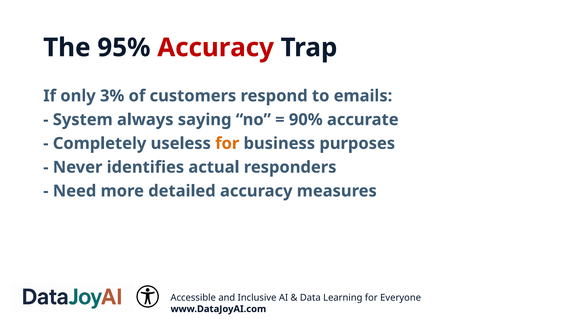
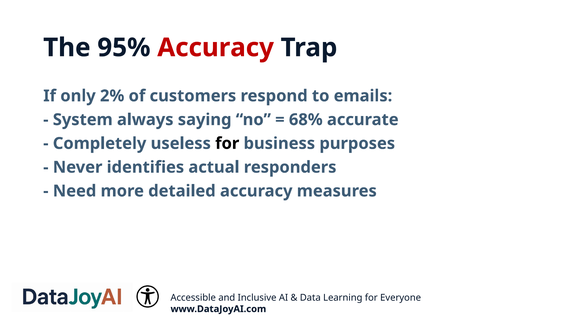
3%: 3% -> 2%
90%: 90% -> 68%
for at (227, 143) colour: orange -> black
